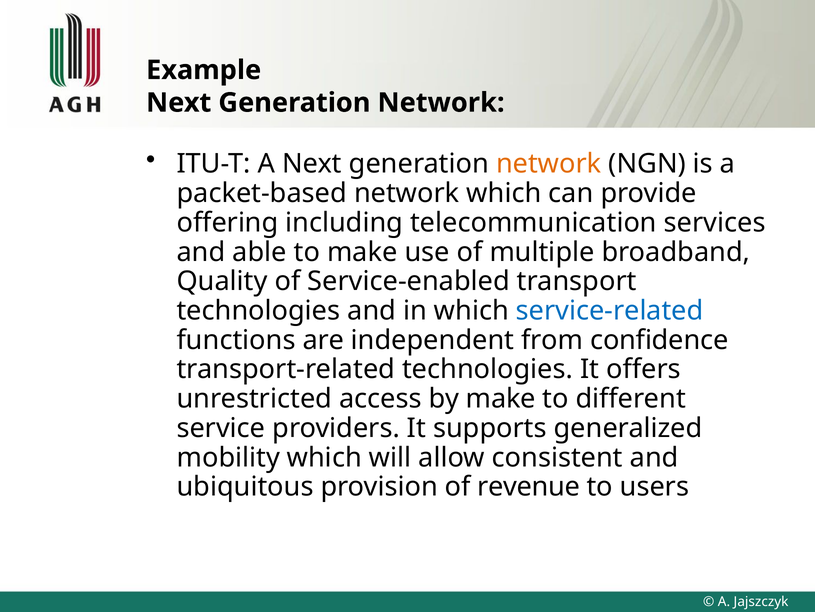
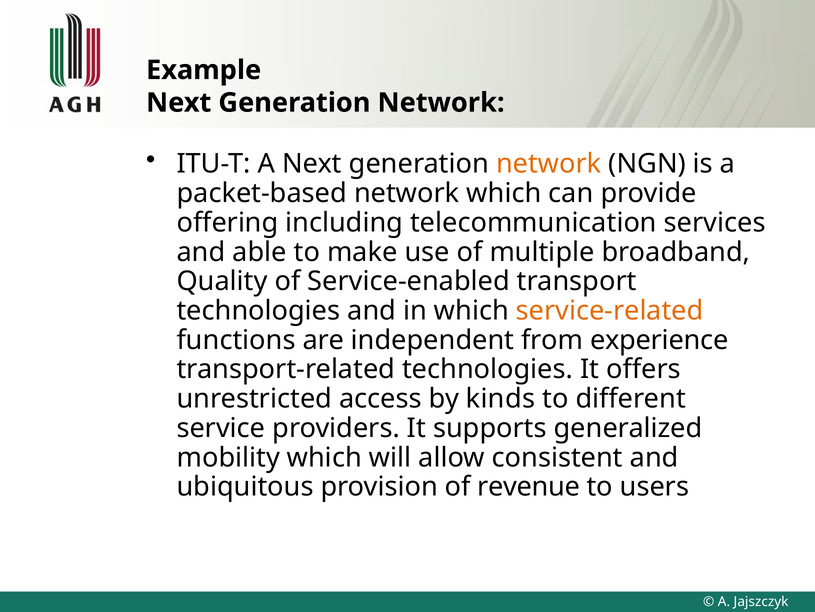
service-related colour: blue -> orange
confidence: confidence -> experience
by make: make -> kinds
